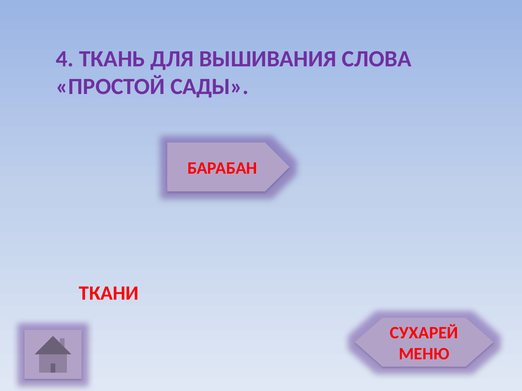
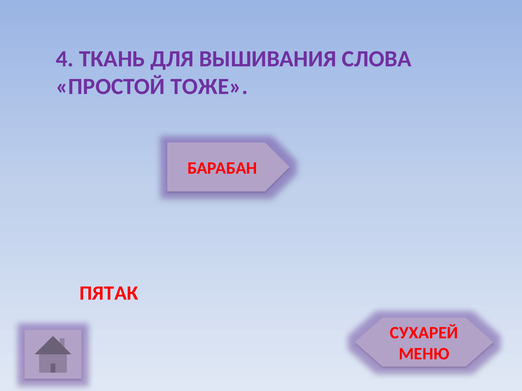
САДЫ: САДЫ -> ТОЖЕ
ТКАНИ: ТКАНИ -> ПЯТАК
